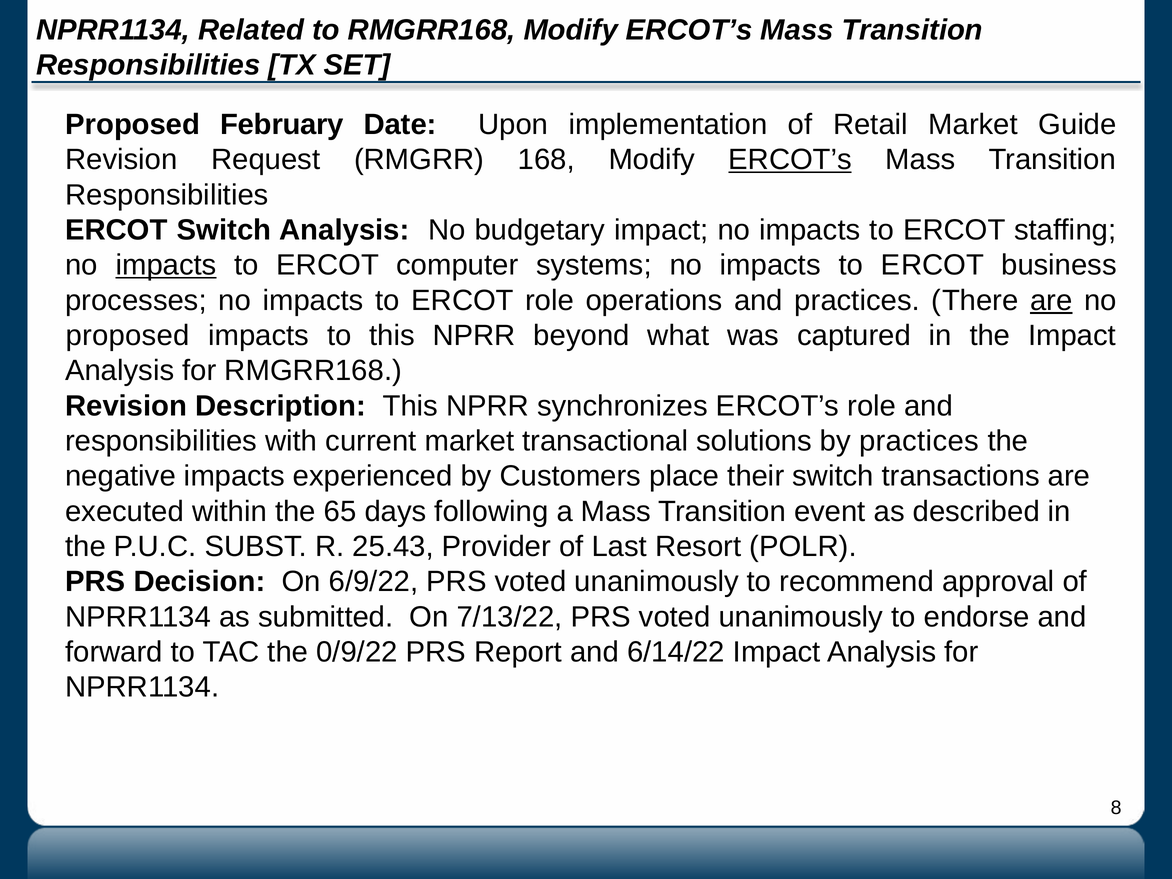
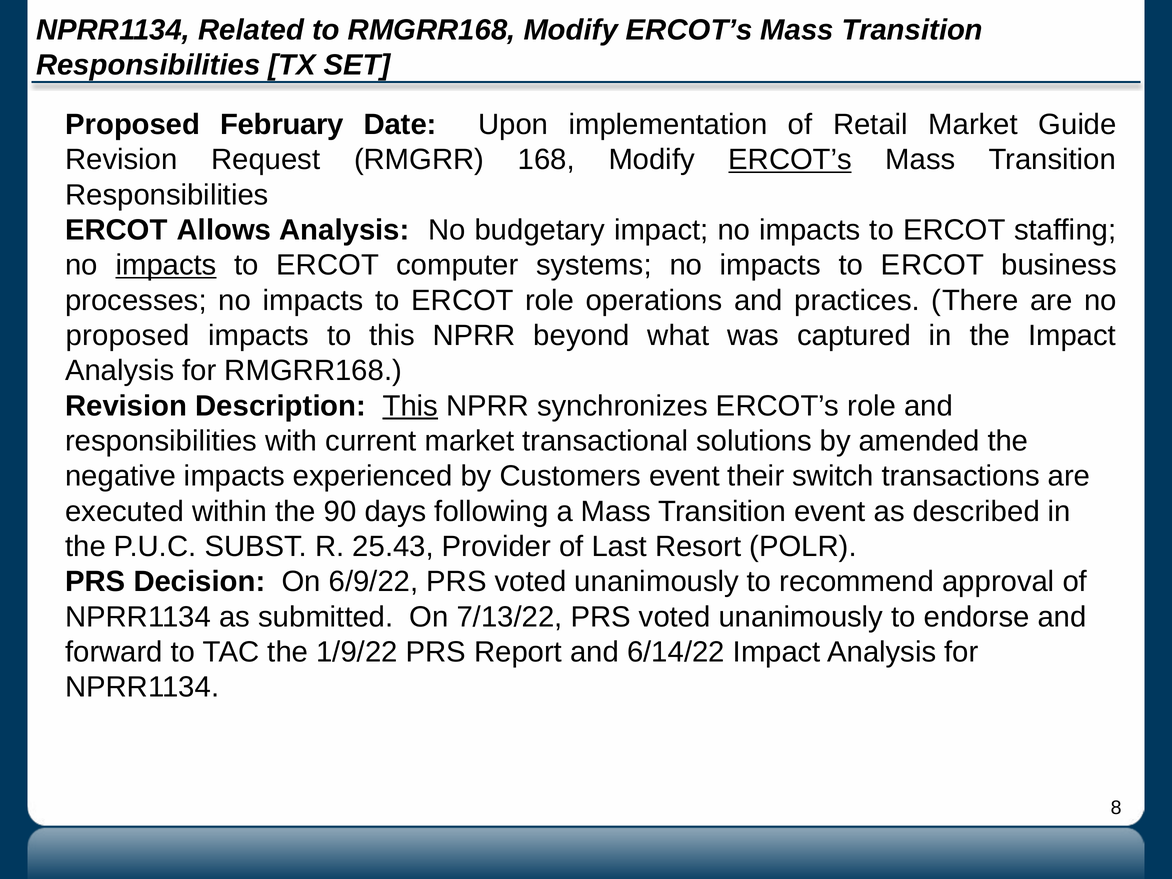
ERCOT Switch: Switch -> Allows
are at (1051, 300) underline: present -> none
This at (410, 406) underline: none -> present
by practices: practices -> amended
Customers place: place -> event
65: 65 -> 90
0/9/22: 0/9/22 -> 1/9/22
